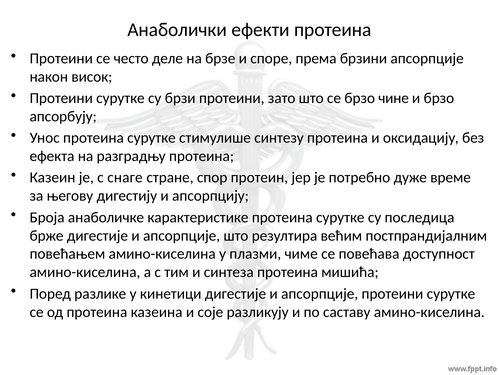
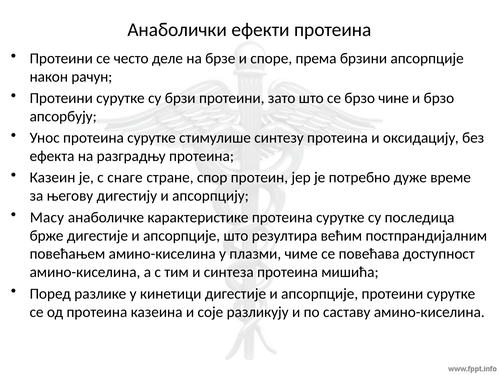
висок: висок -> рачун
Броја: Броја -> Масу
